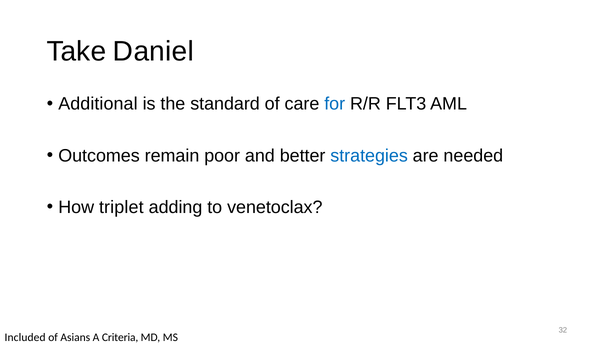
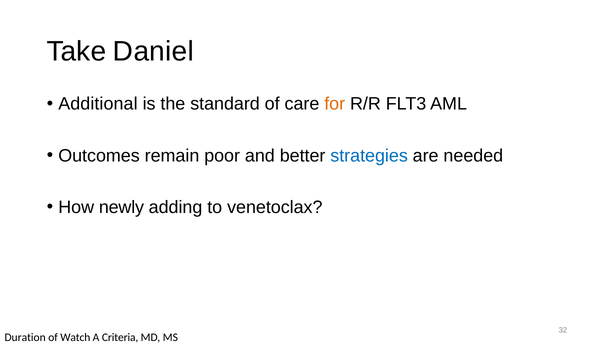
for colour: blue -> orange
triplet: triplet -> newly
Included: Included -> Duration
Asians: Asians -> Watch
